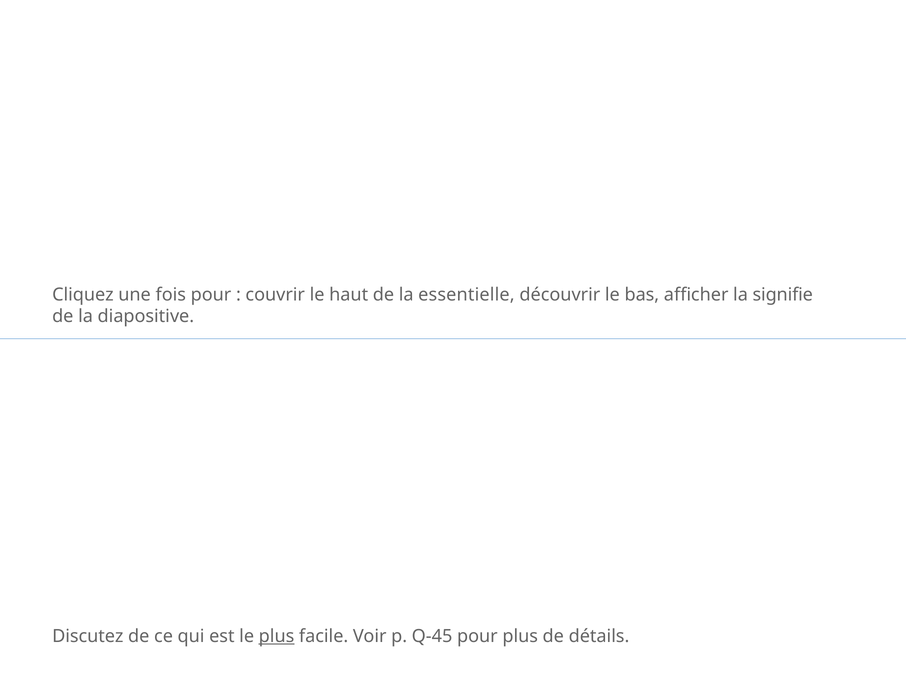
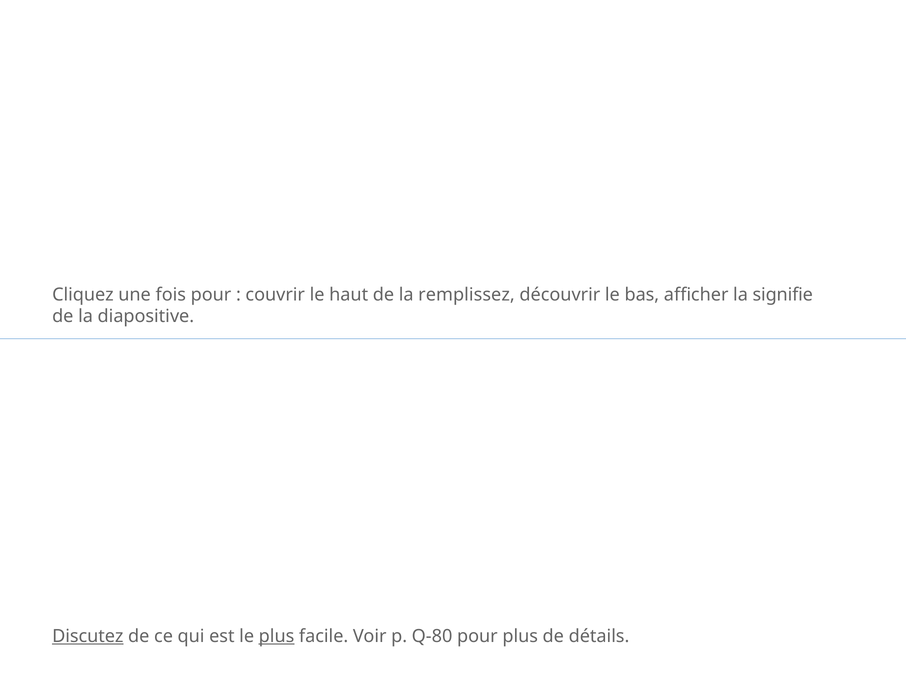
essentielle: essentielle -> remplissez
Discutez underline: none -> present
Q-45: Q-45 -> Q-80
